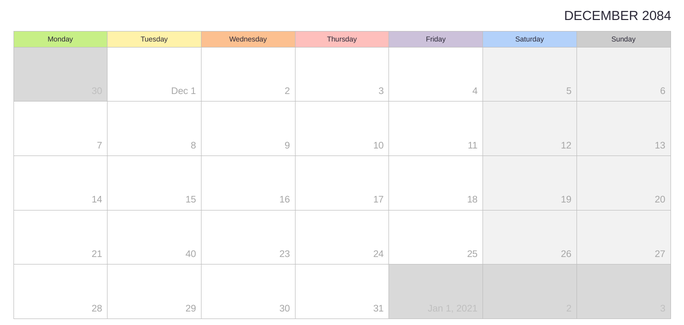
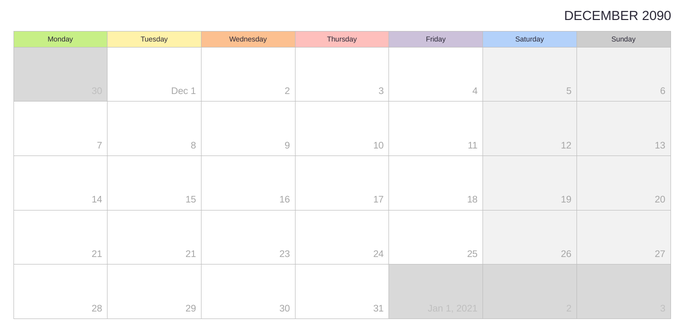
2084: 2084 -> 2090
21 40: 40 -> 21
